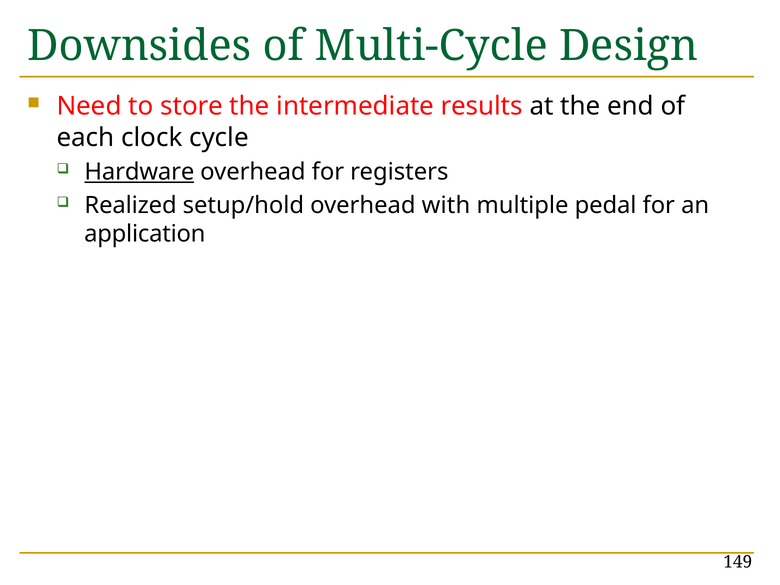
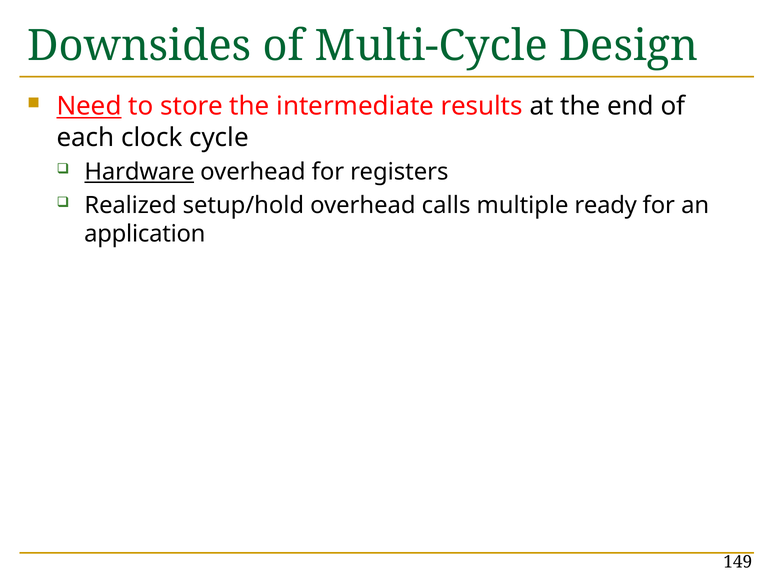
Need underline: none -> present
with: with -> calls
pedal: pedal -> ready
